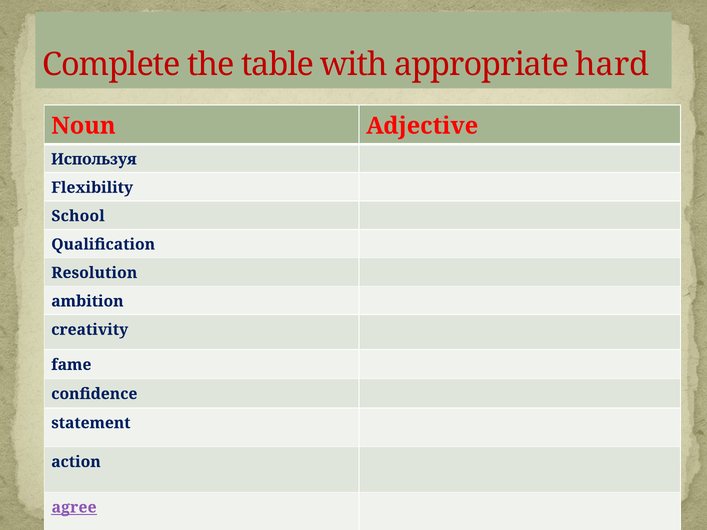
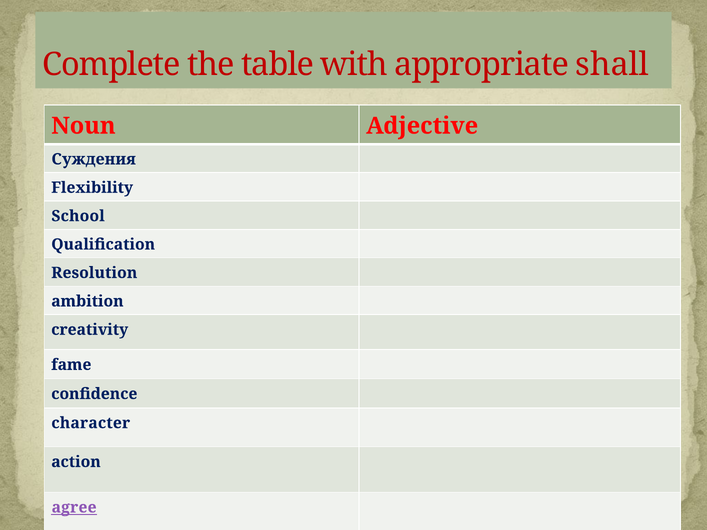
hard: hard -> shall
Используя: Используя -> Суждения
statement: statement -> character
